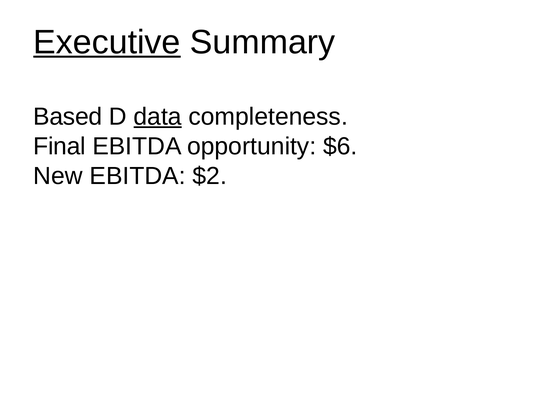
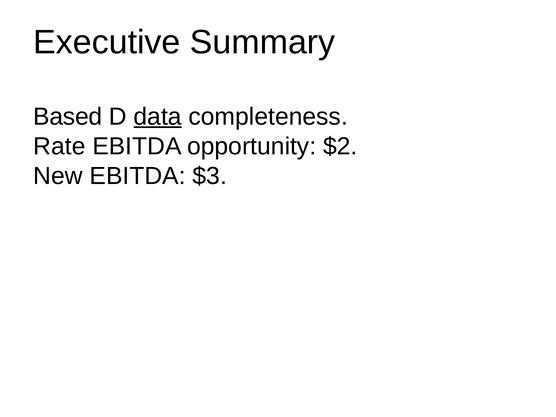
Executive underline: present -> none
Final: Final -> Rate
$6: $6 -> $2
$2: $2 -> $3
